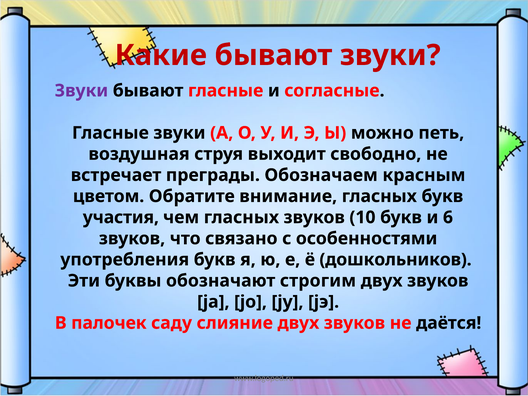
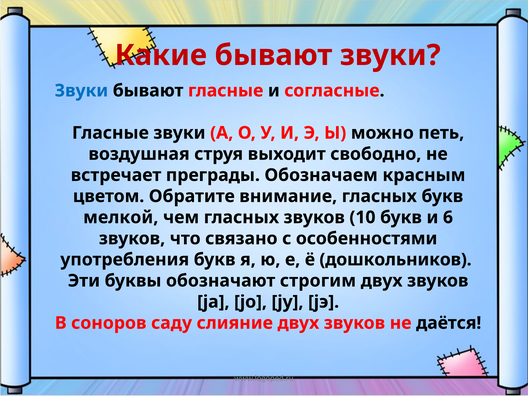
Звуки at (81, 91) colour: purple -> blue
участия: участия -> мелкой
палочек: палочек -> соноров
